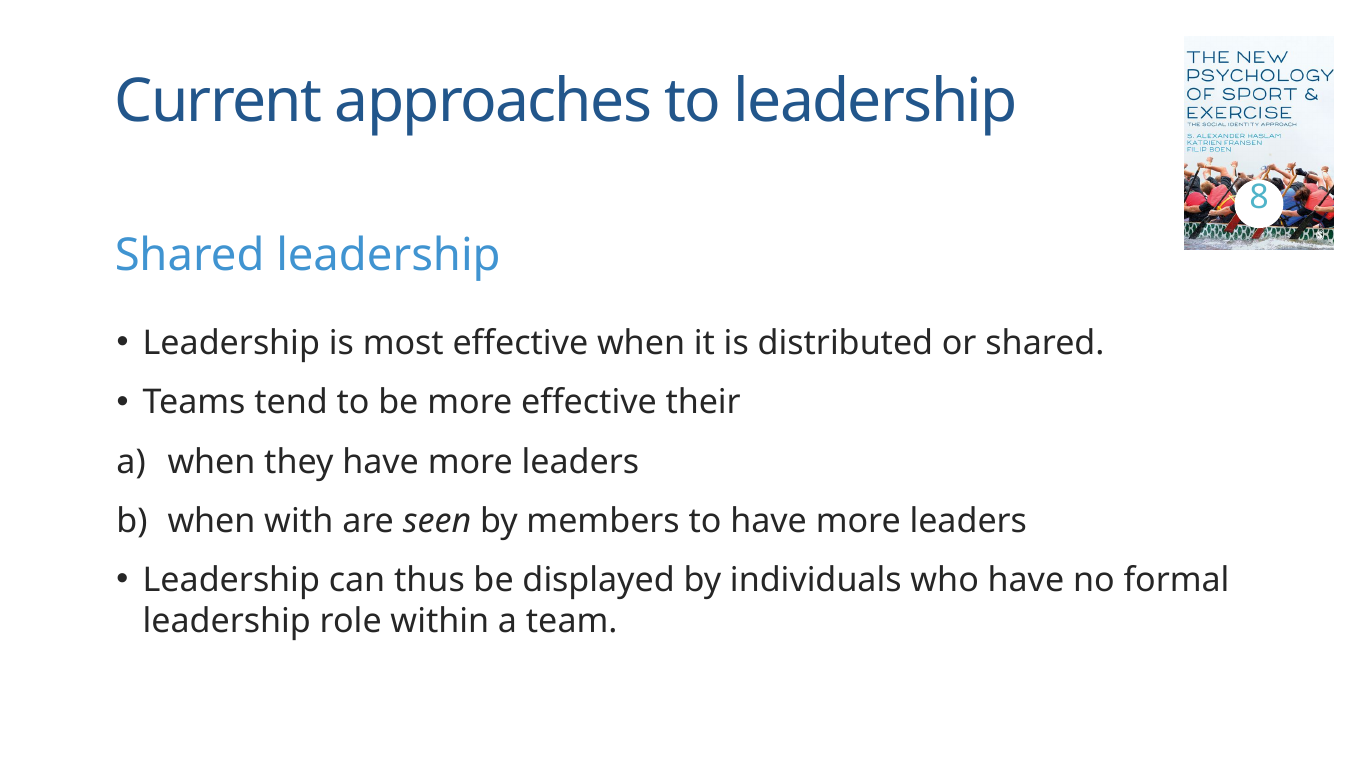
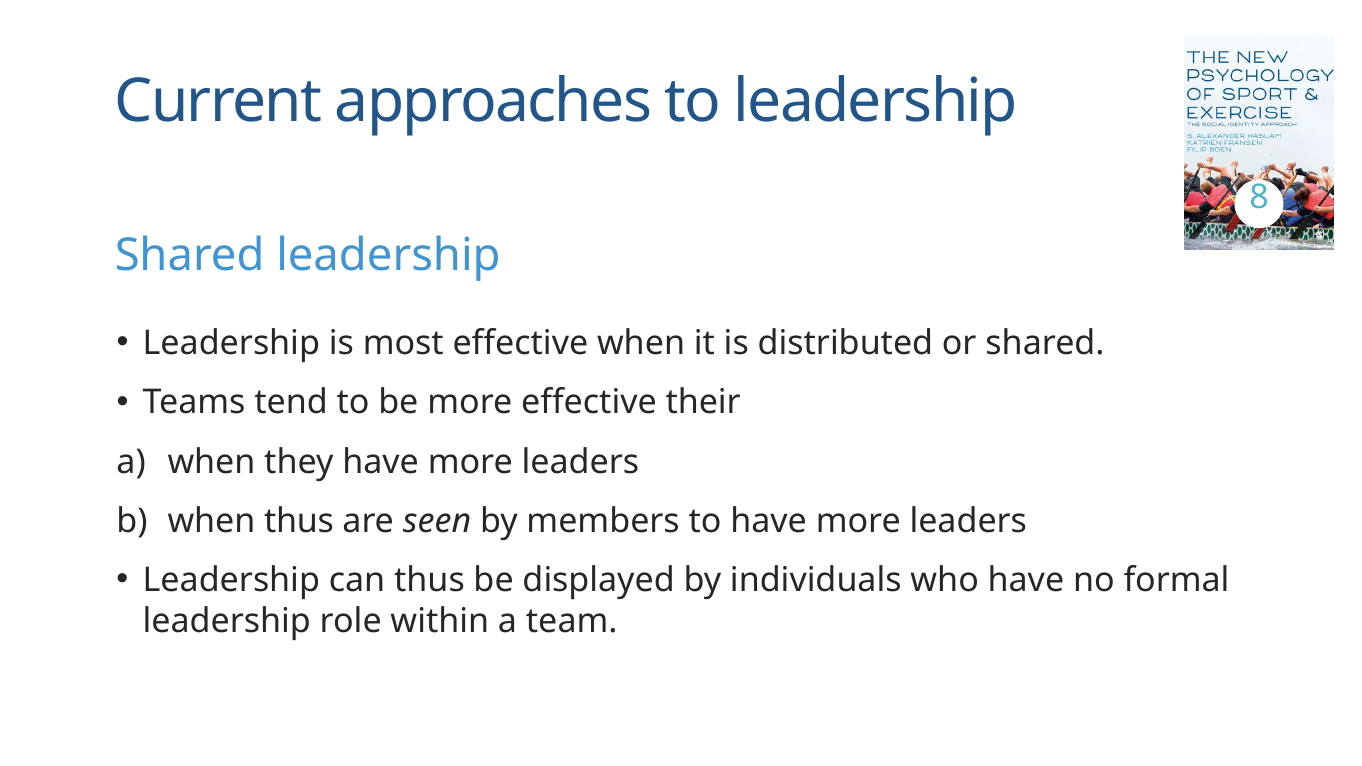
when with: with -> thus
